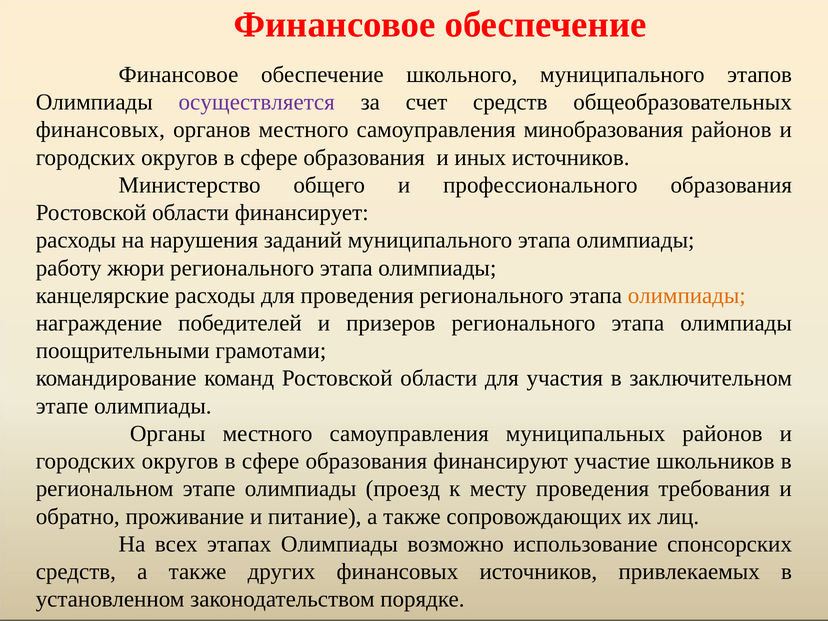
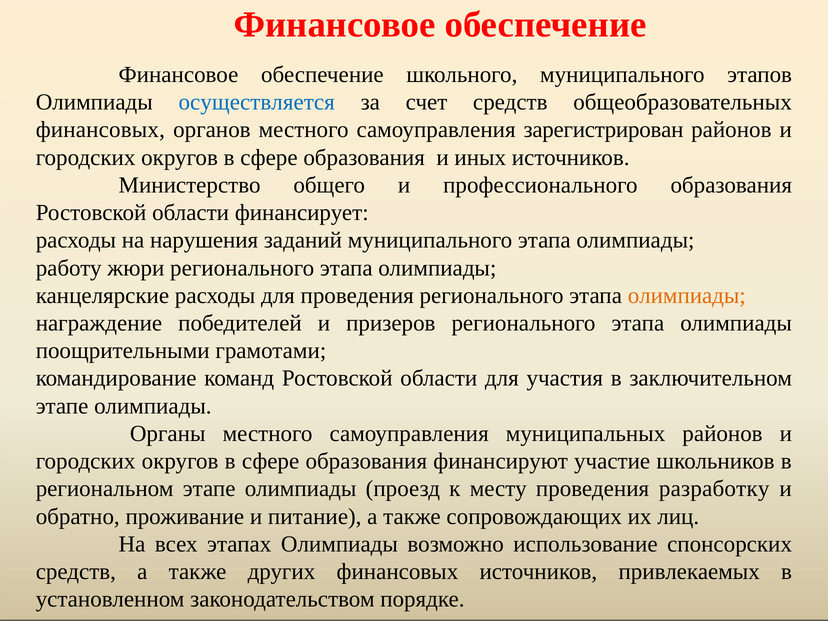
осуществляется colour: purple -> blue
минобразования: минобразования -> зарегистрирован
требования: требования -> разработку
